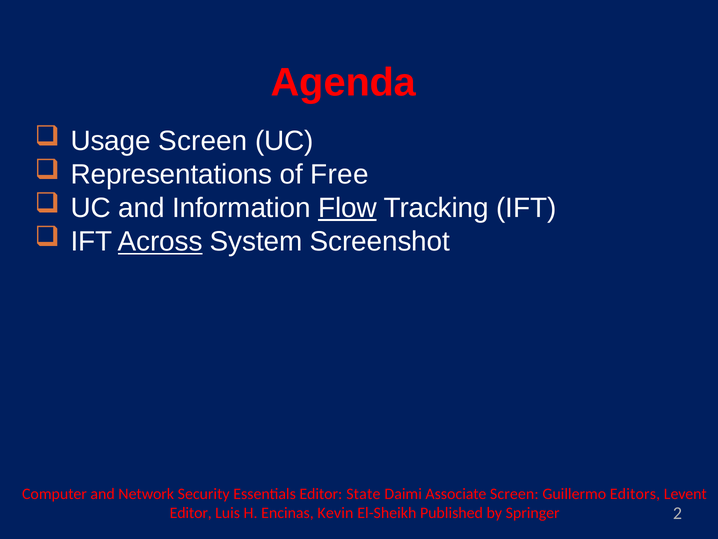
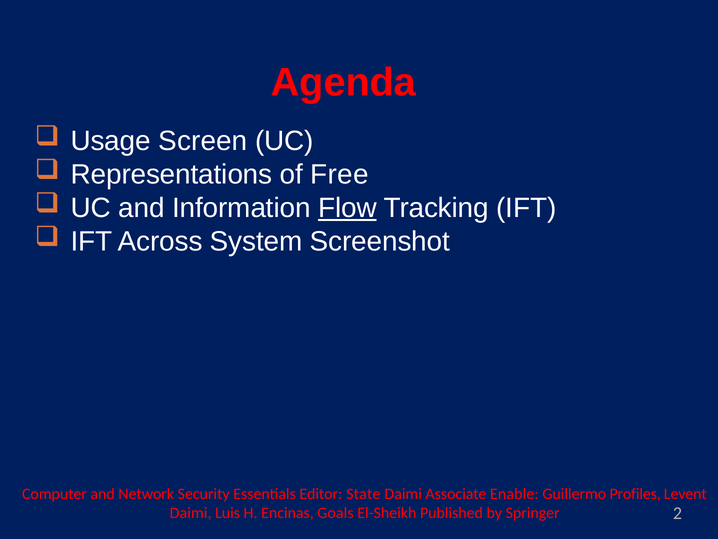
Across underline: present -> none
Associate Screen: Screen -> Enable
Editors: Editors -> Profiles
Editor at (191, 512): Editor -> Daimi
Kevin: Kevin -> Goals
